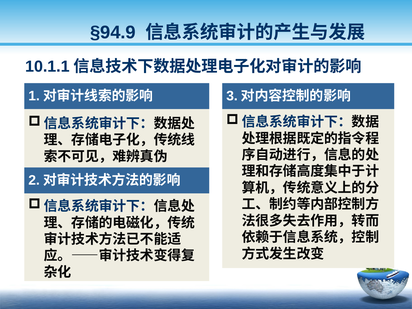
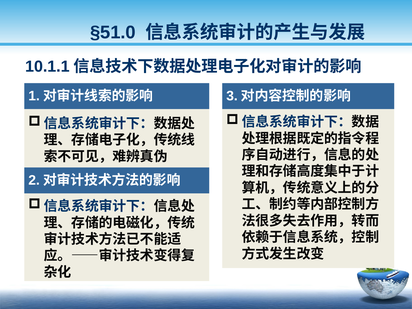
§94.9: §94.9 -> §51.0
